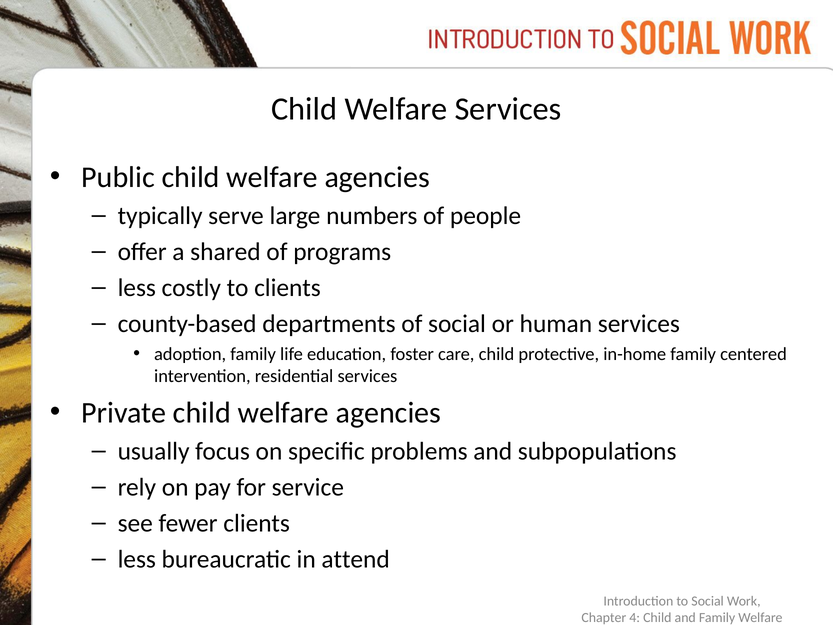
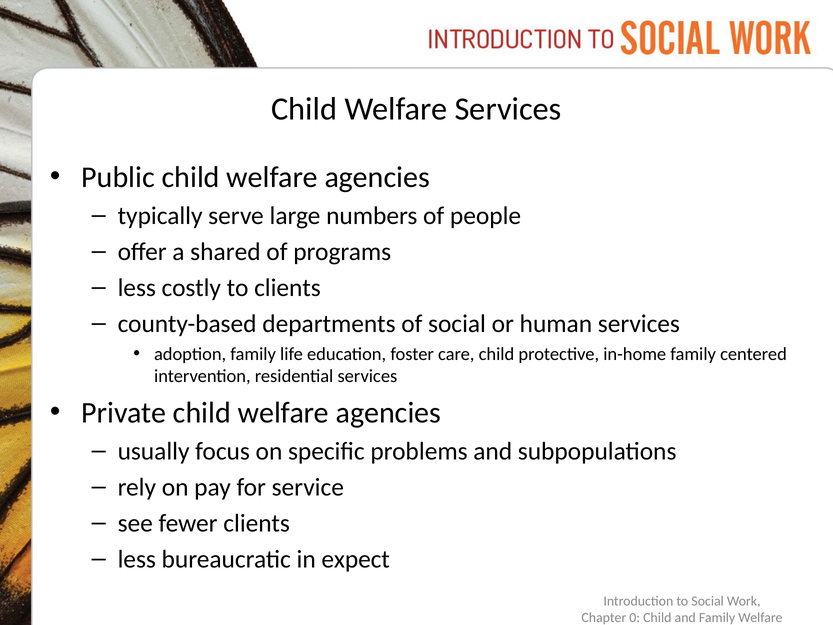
attend: attend -> expect
4: 4 -> 0
